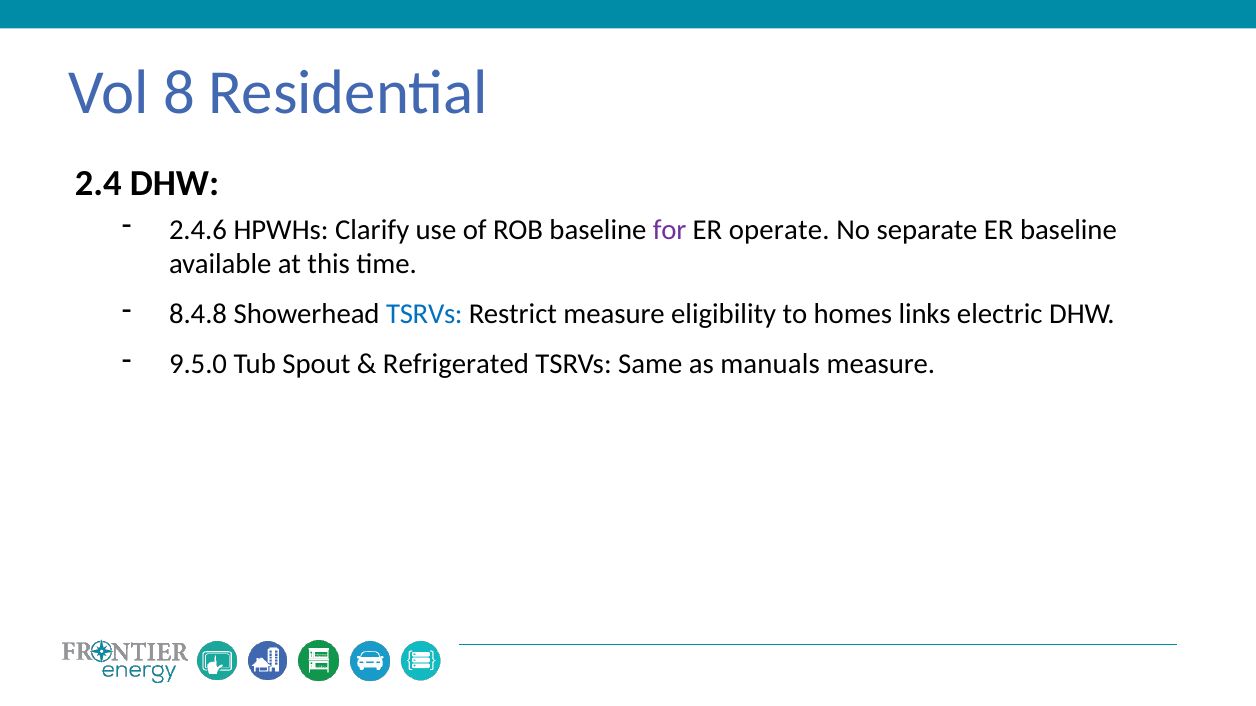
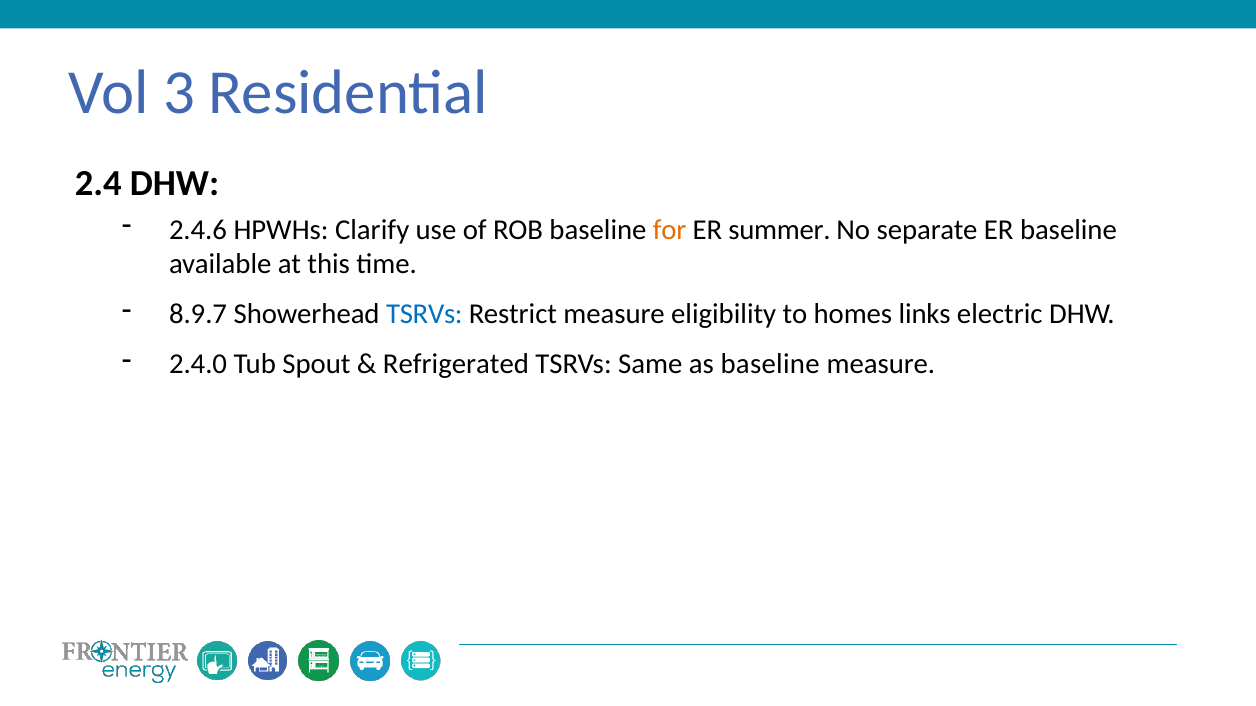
8: 8 -> 3
for colour: purple -> orange
operate: operate -> summer
8.4.8: 8.4.8 -> 8.9.7
9.5.0: 9.5.0 -> 2.4.0
as manuals: manuals -> baseline
